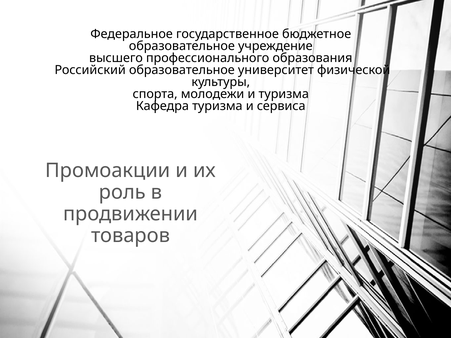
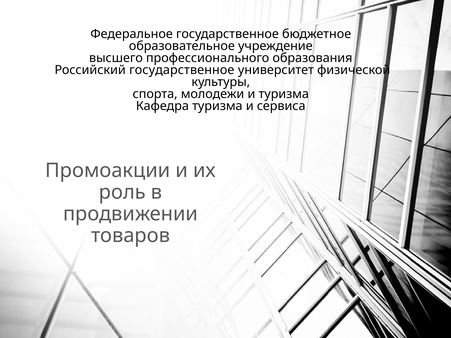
Российский образовательное: образовательное -> государственное
